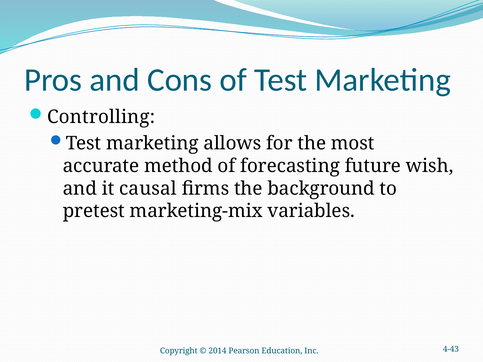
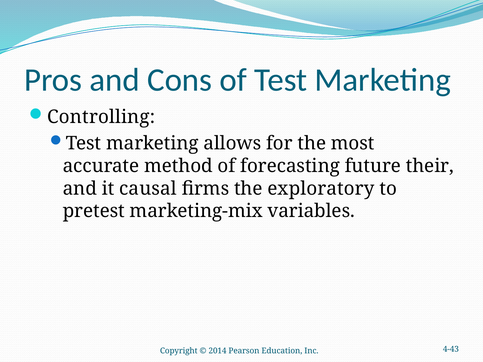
wish: wish -> their
background: background -> exploratory
